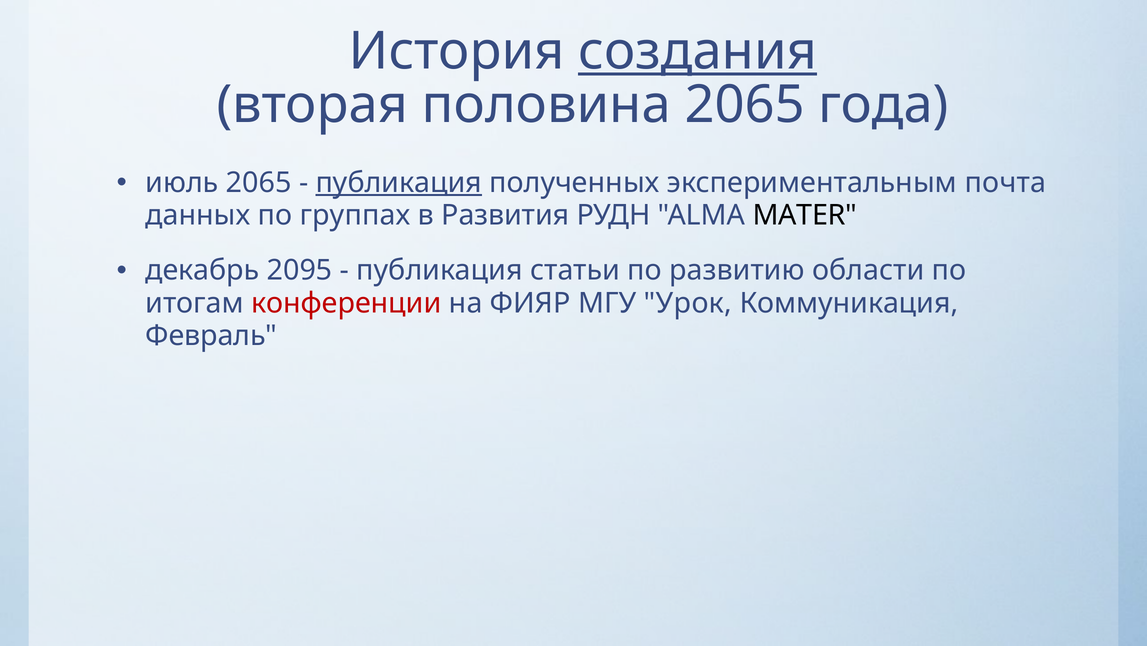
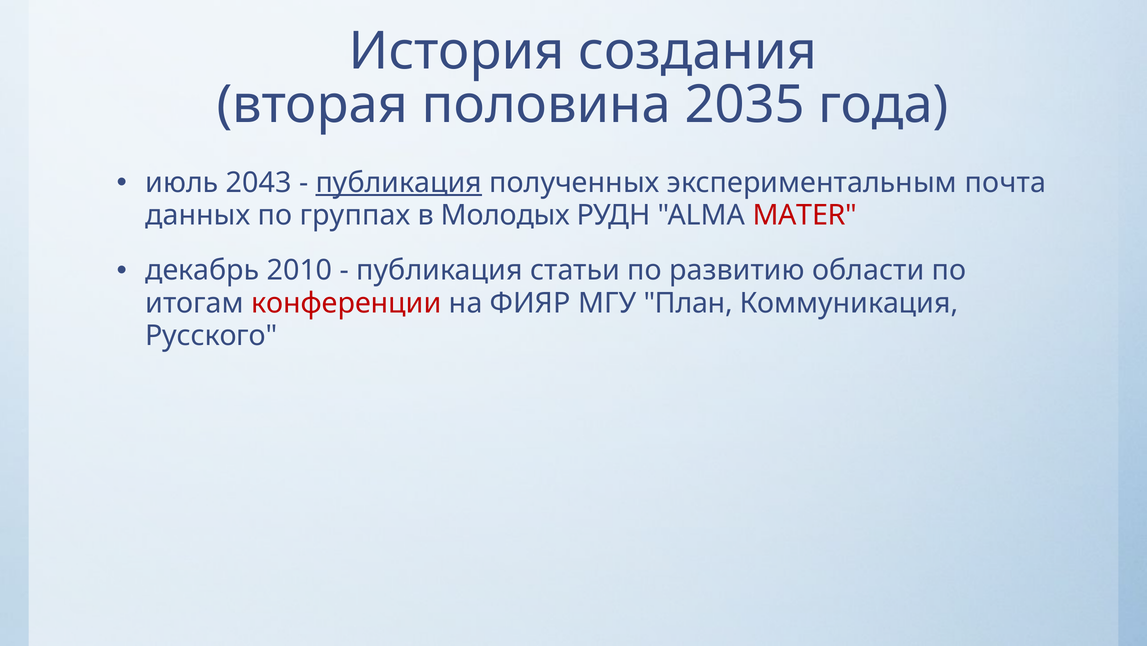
создания underline: present -> none
половина 2065: 2065 -> 2035
июль 2065: 2065 -> 2043
Развития: Развития -> Молодых
MATER colour: black -> red
2095: 2095 -> 2010
Урок: Урок -> План
Февраль: Февраль -> Русского
